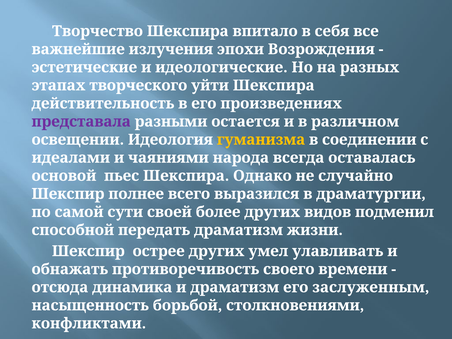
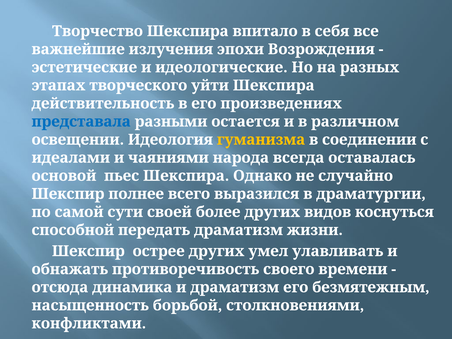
представала colour: purple -> blue
подменил: подменил -> коснуться
заслуженным: заслуженным -> безмятежным
